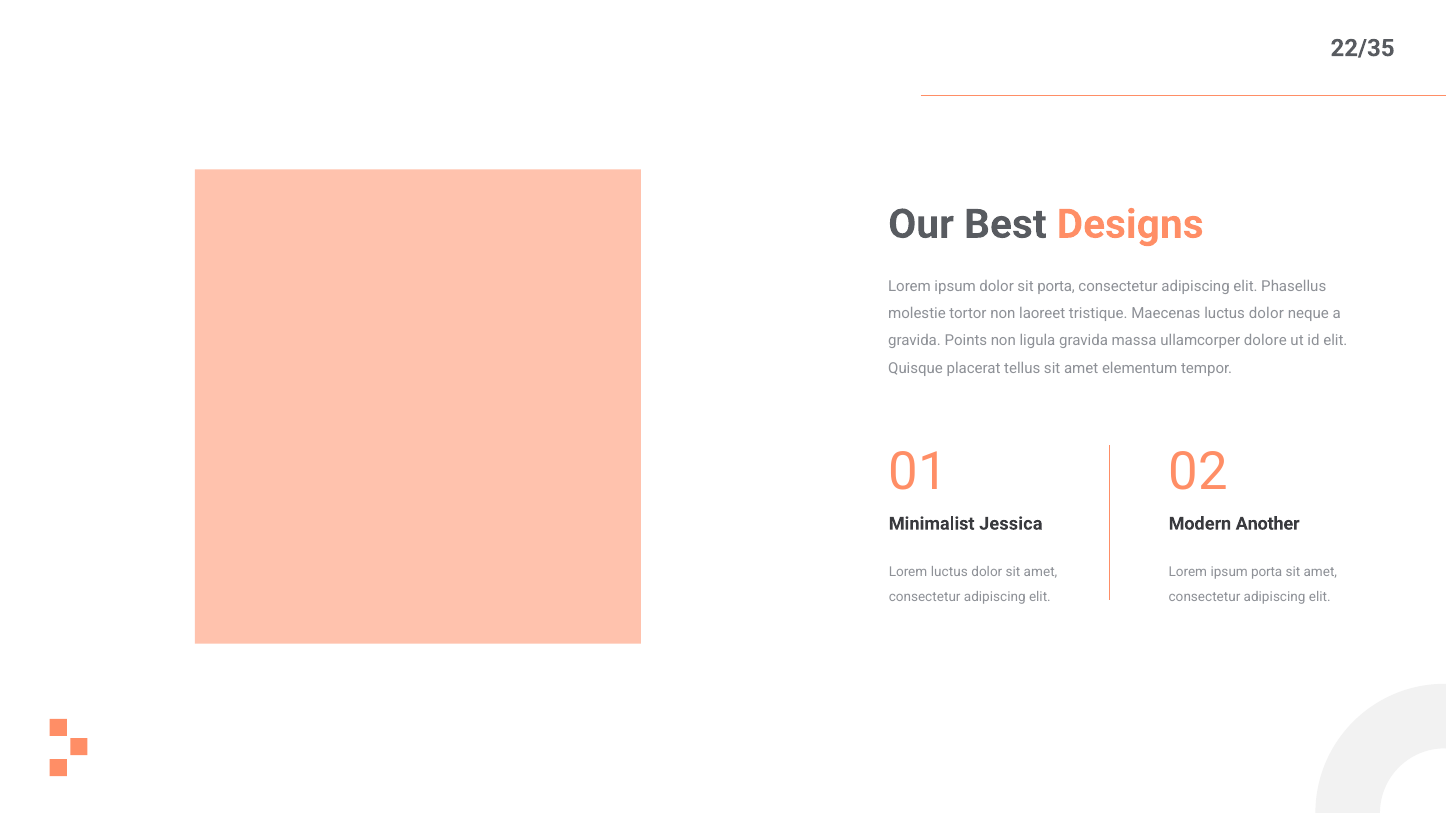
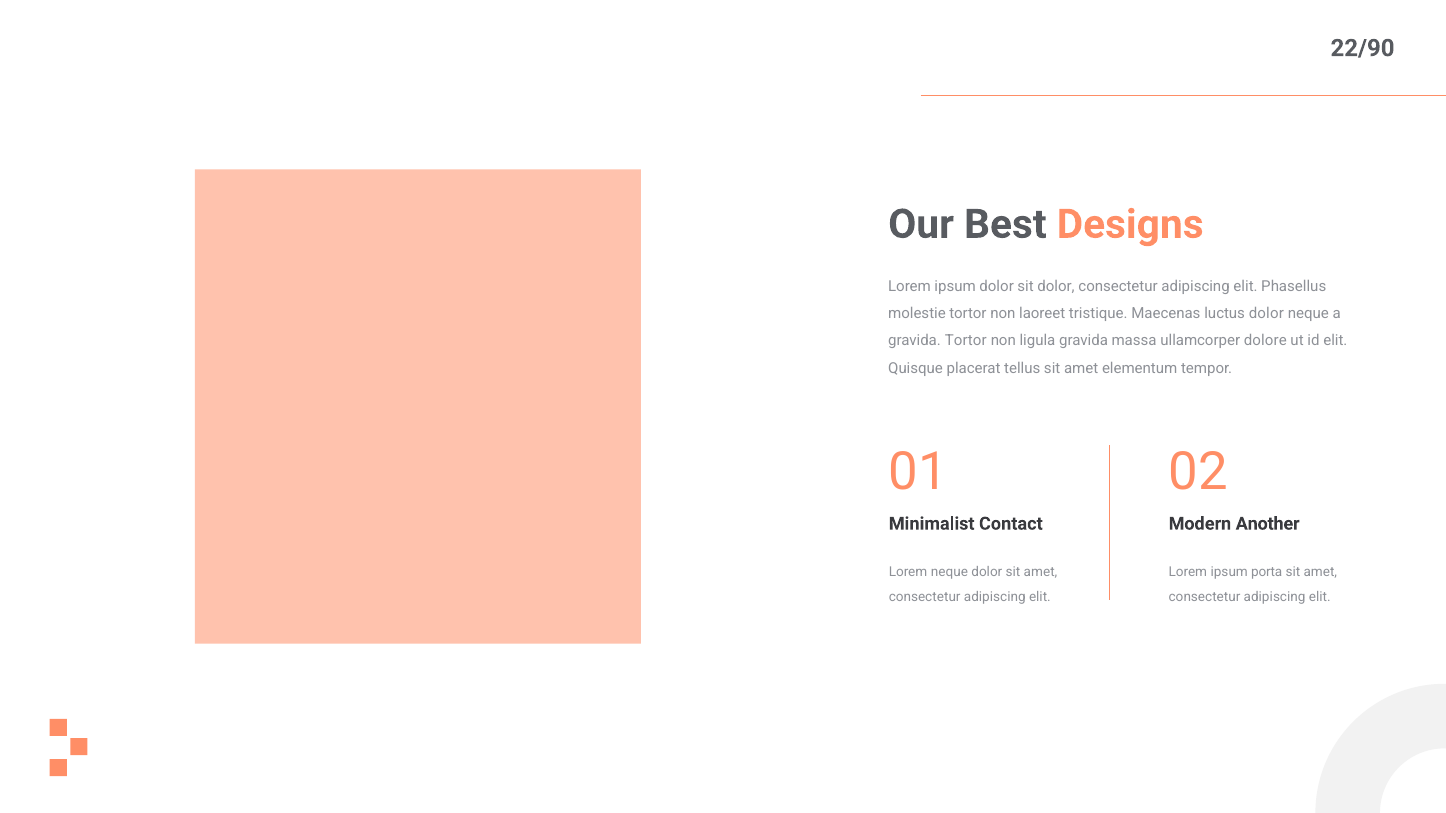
22/35: 22/35 -> 22/90
sit porta: porta -> dolor
gravida Points: Points -> Tortor
Jessica: Jessica -> Contact
Lorem luctus: luctus -> neque
